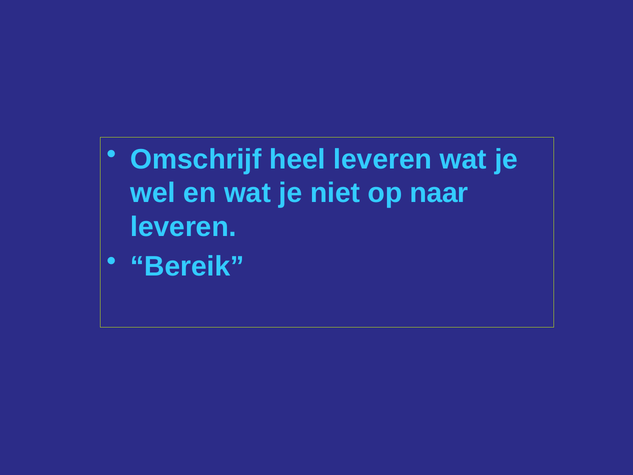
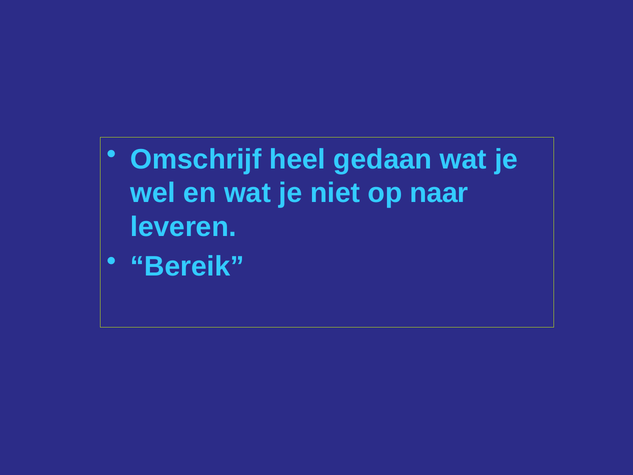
heel leveren: leveren -> gedaan
